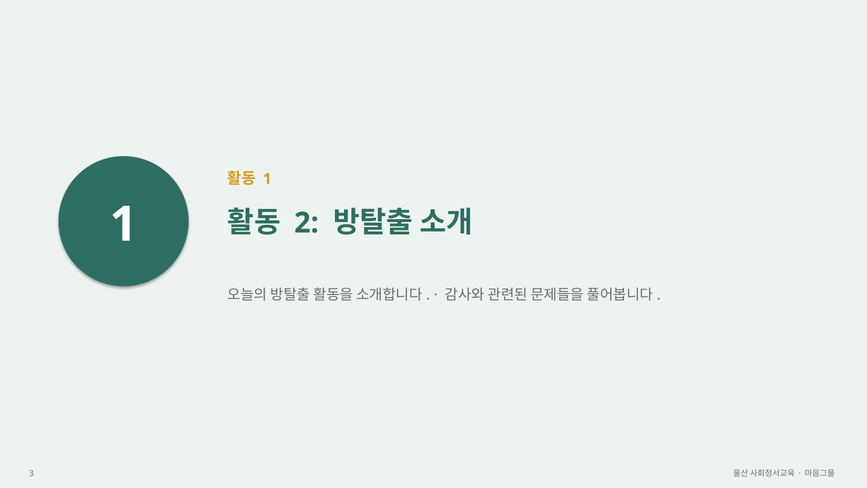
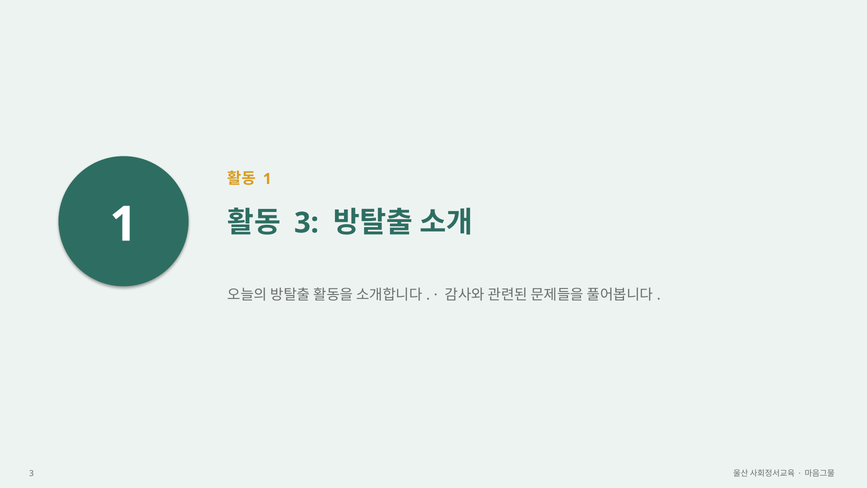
2 at (306, 223): 2 -> 3
